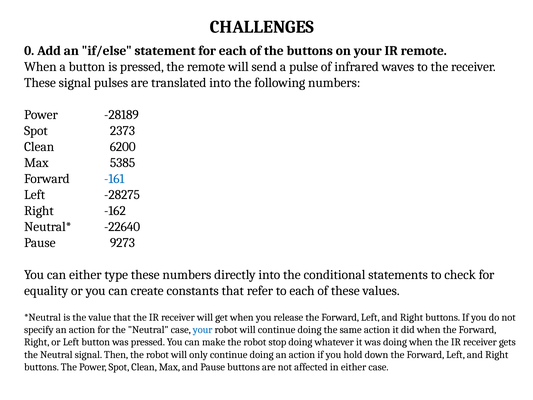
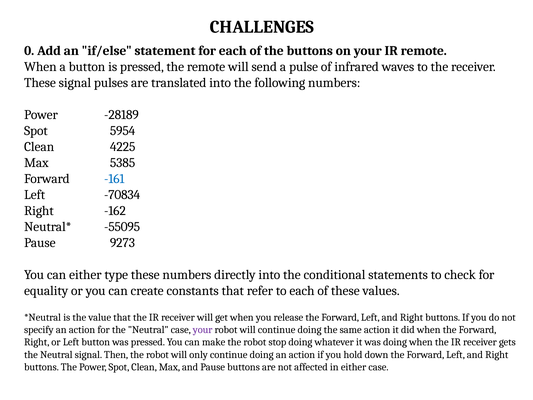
2373: 2373 -> 5954
6200: 6200 -> 4225
-28275: -28275 -> -70834
-22640: -22640 -> -55095
your at (203, 330) colour: blue -> purple
